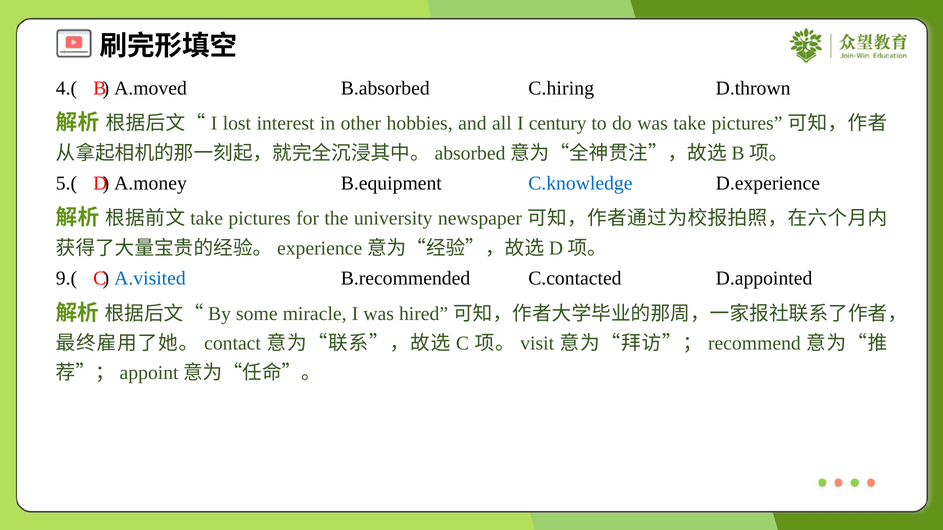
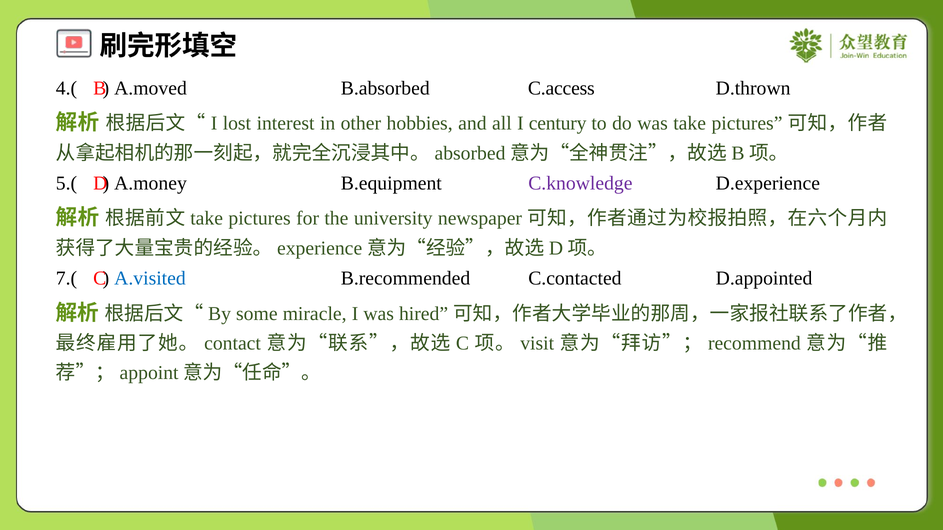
C.hiring: C.hiring -> C.access
C.knowledge colour: blue -> purple
9.(: 9.( -> 7.(
